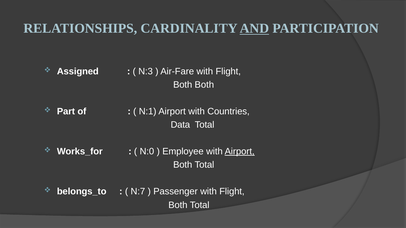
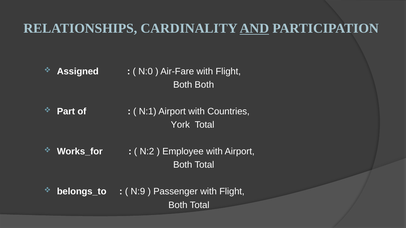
N:3: N:3 -> N:0
Data: Data -> York
N:0: N:0 -> N:2
Airport at (240, 152) underline: present -> none
N:7: N:7 -> N:9
